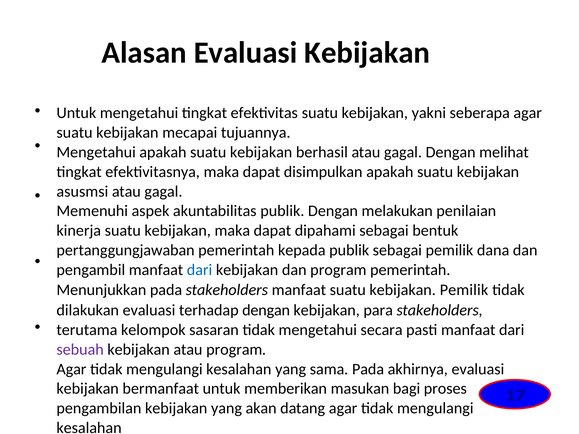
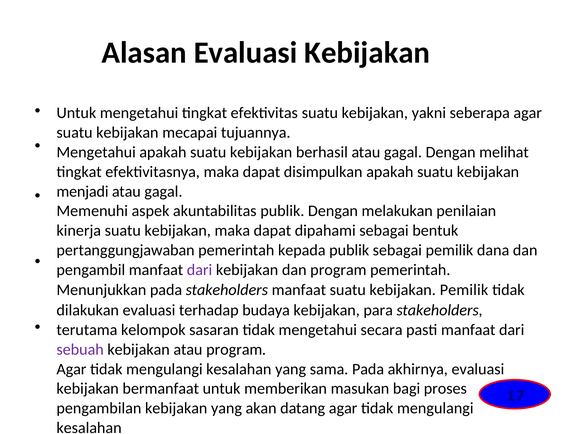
asusmsi: asusmsi -> menjadi
dari at (200, 270) colour: blue -> purple
terhadap dengan: dengan -> budaya
